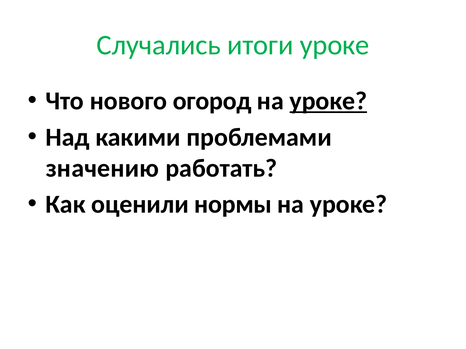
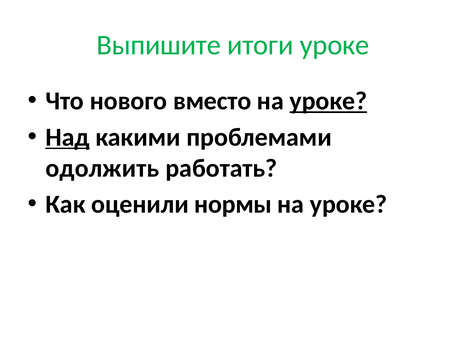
Случались: Случались -> Выпишите
огород: огород -> вместо
Над underline: none -> present
значению: значению -> одолжить
